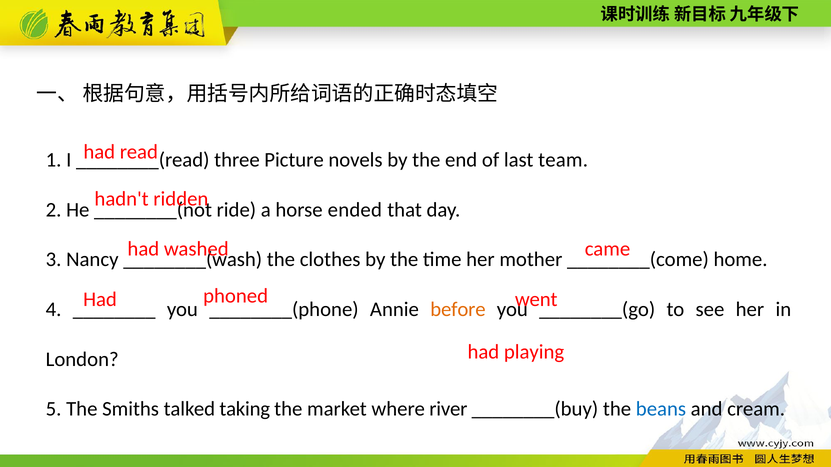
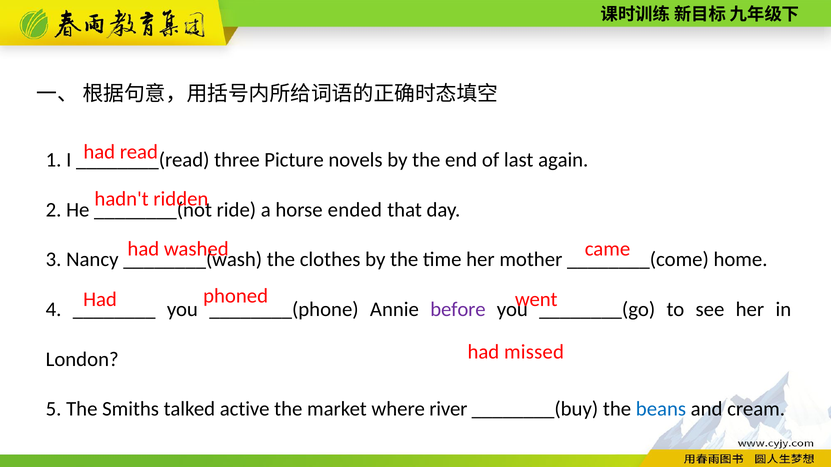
team: team -> again
before colour: orange -> purple
playing: playing -> missed
taking: taking -> active
